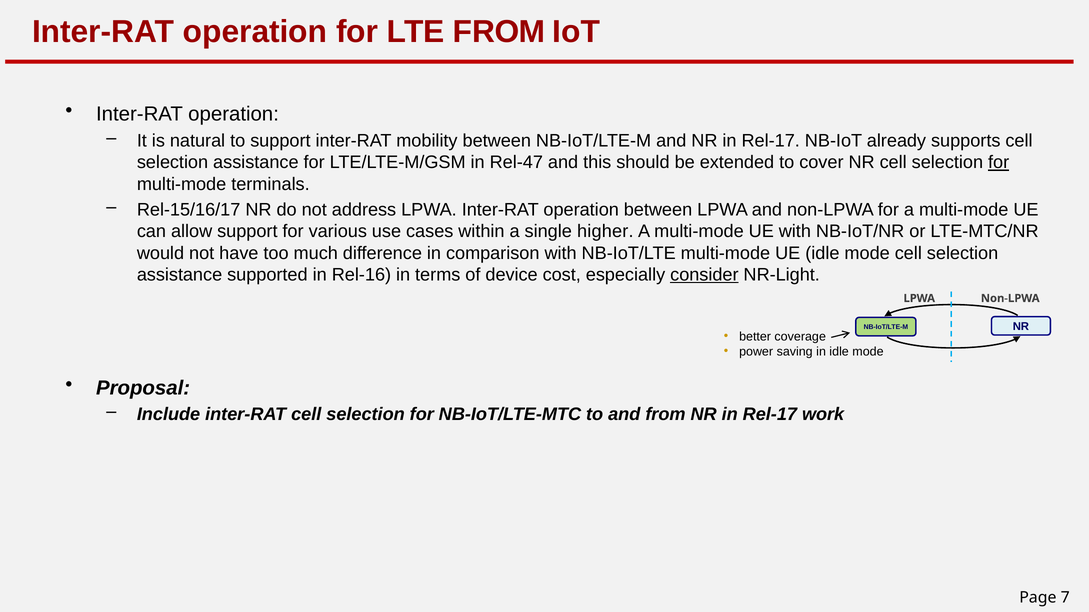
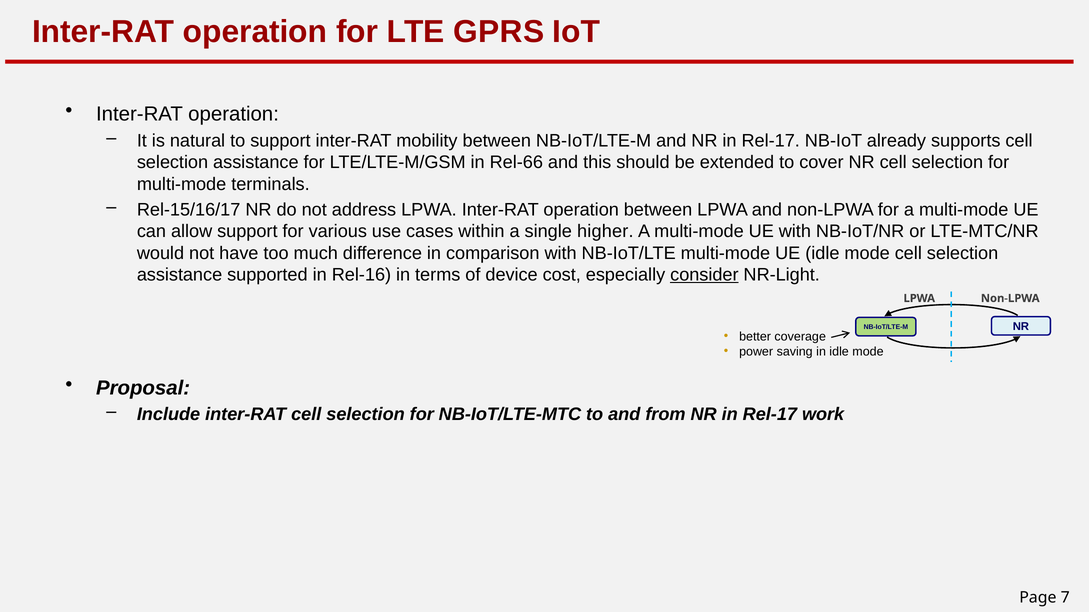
LTE FROM: FROM -> GPRS
Rel-47: Rel-47 -> Rel-66
for at (999, 163) underline: present -> none
